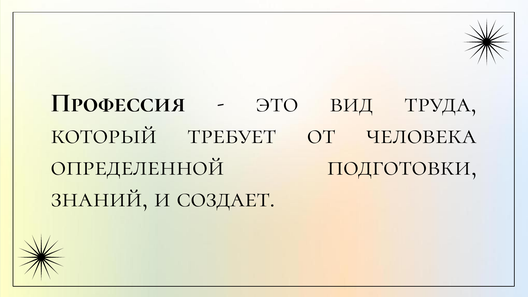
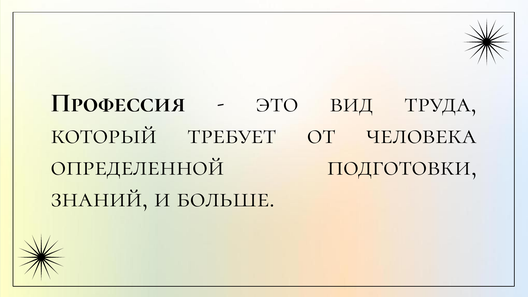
создает: создает -> больше
